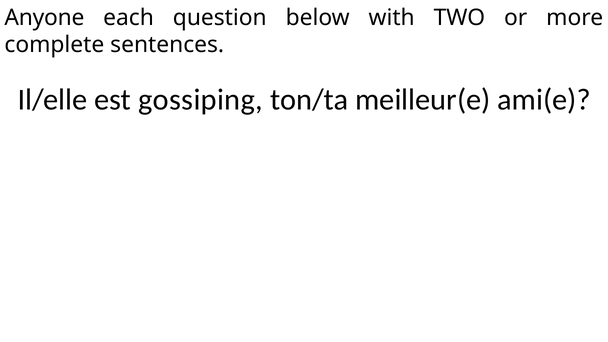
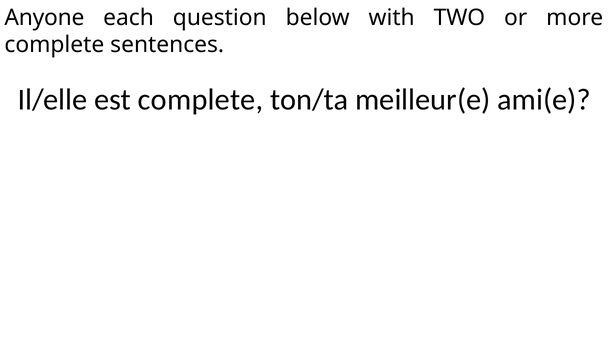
est gossiping: gossiping -> complete
